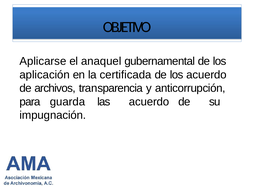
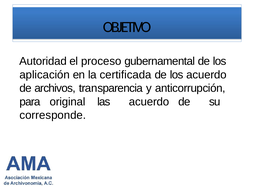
Aplicarse: Aplicarse -> Autoridad
anaquel: anaquel -> proceso
guarda: guarda -> original
impugnación: impugnación -> corresponde
